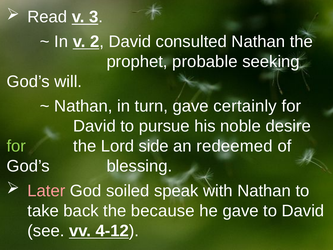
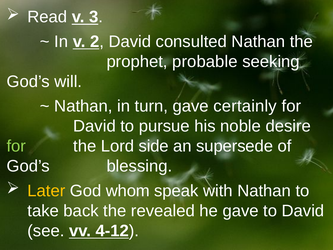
redeemed: redeemed -> supersede
Later colour: pink -> yellow
soiled: soiled -> whom
because: because -> revealed
